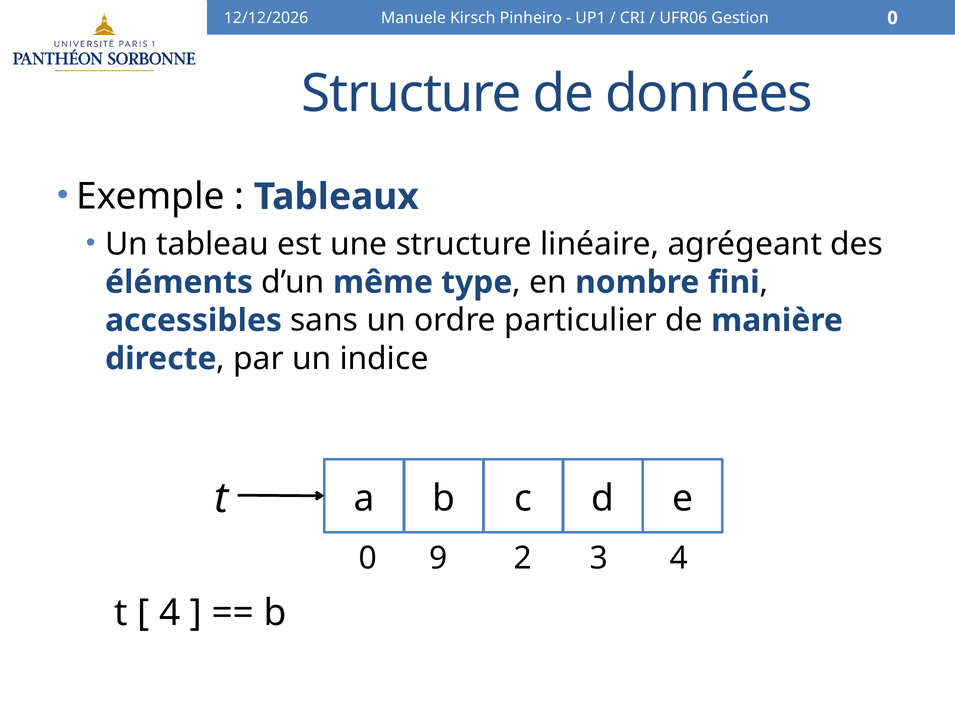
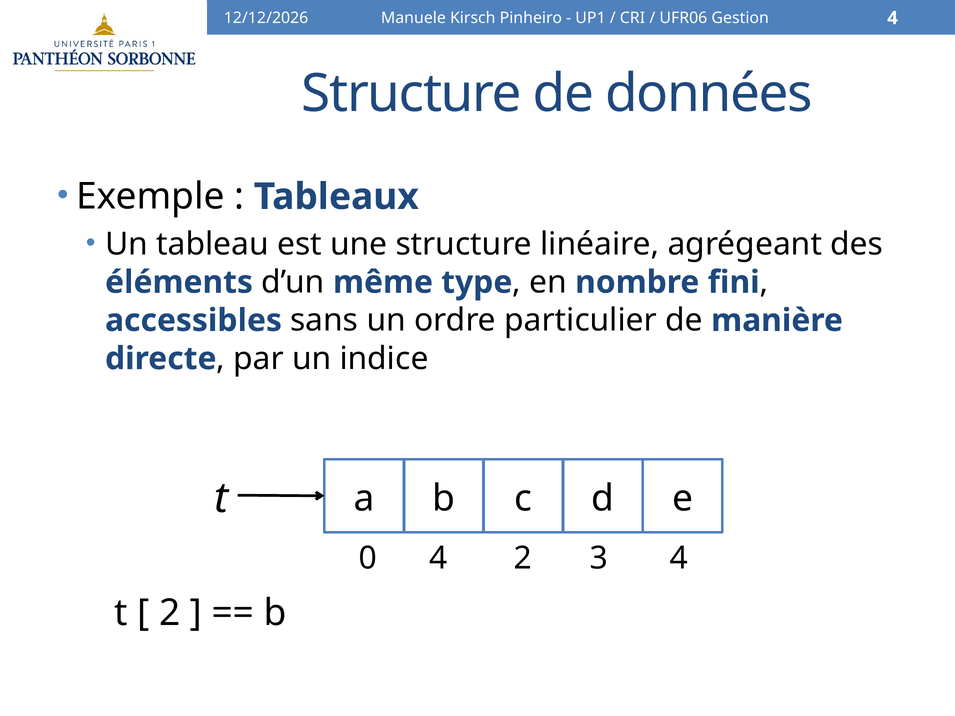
Gestion 0: 0 -> 4
0 9: 9 -> 4
4 at (170, 613): 4 -> 2
